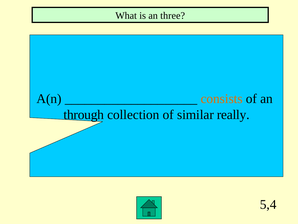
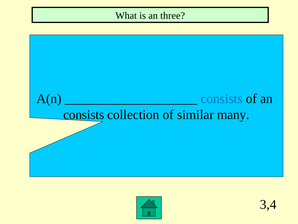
consists at (222, 99) colour: orange -> blue
through at (84, 114): through -> consists
really: really -> many
5,4: 5,4 -> 3,4
